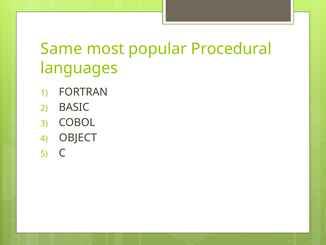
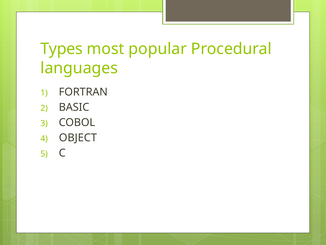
Same: Same -> Types
